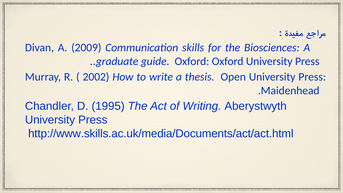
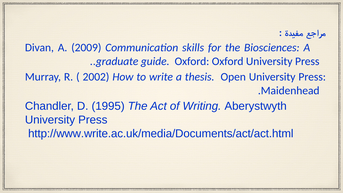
http://www.skills.ac.uk/media/Documents/act/act.html: http://www.skills.ac.uk/media/Documents/act/act.html -> http://www.write.ac.uk/media/Documents/act/act.html
